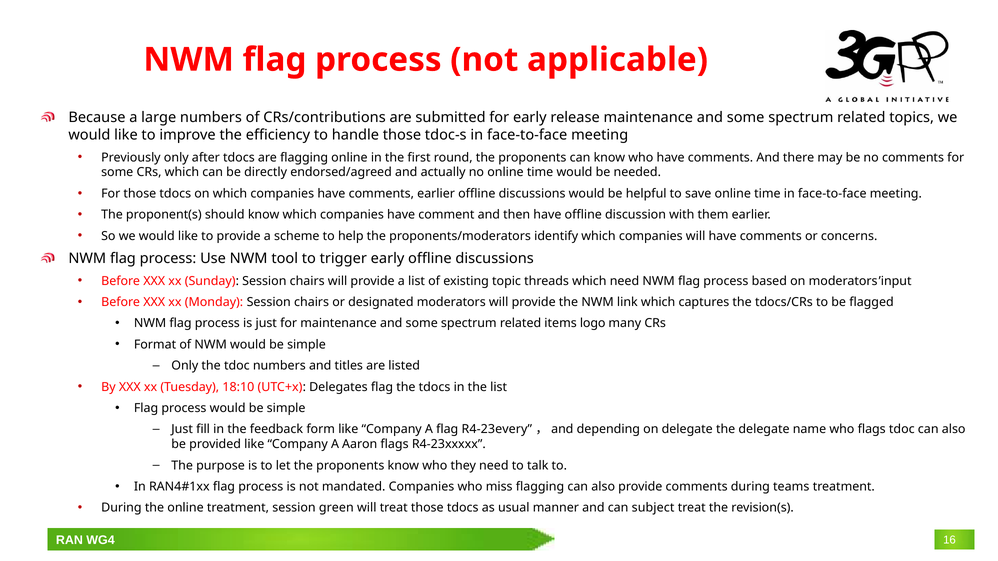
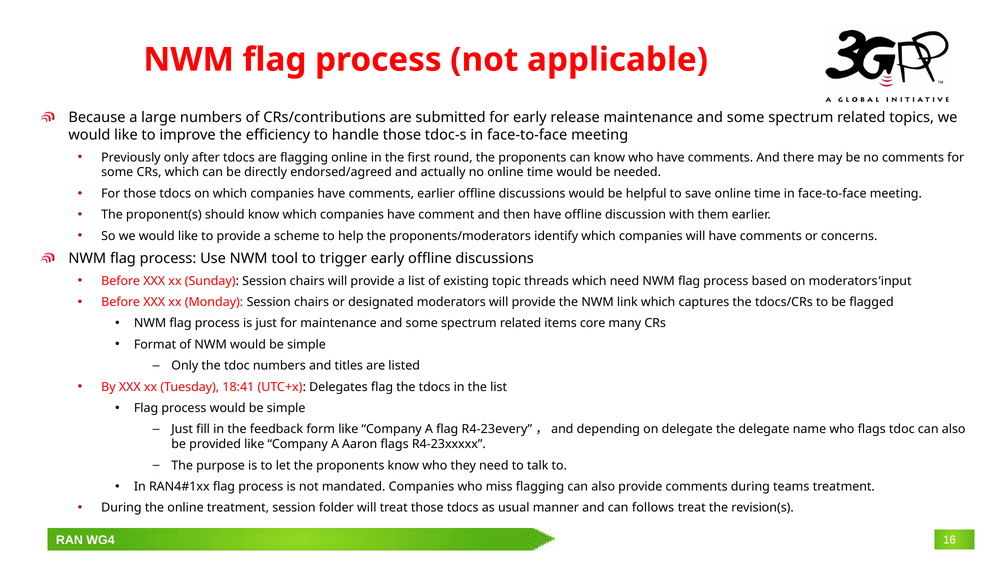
logo: logo -> core
18:10: 18:10 -> 18:41
green: green -> folder
subject: subject -> follows
